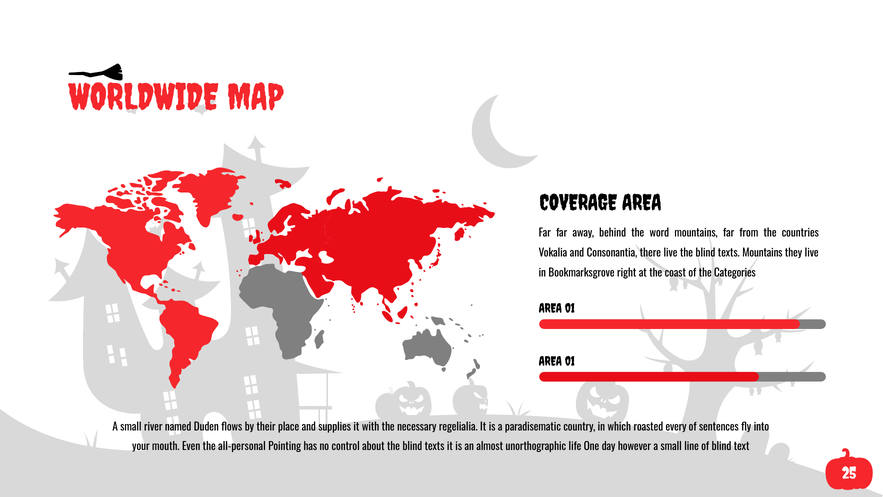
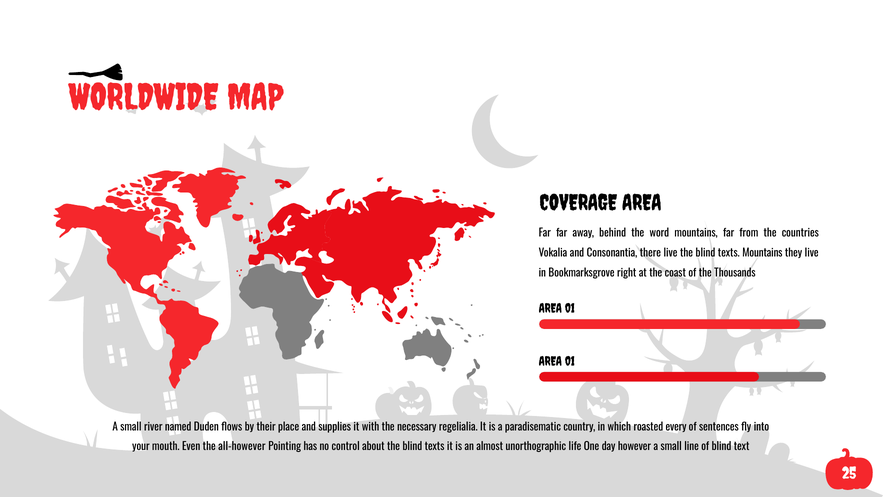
Categories: Categories -> Thousands
all-personal: all-personal -> all-however
